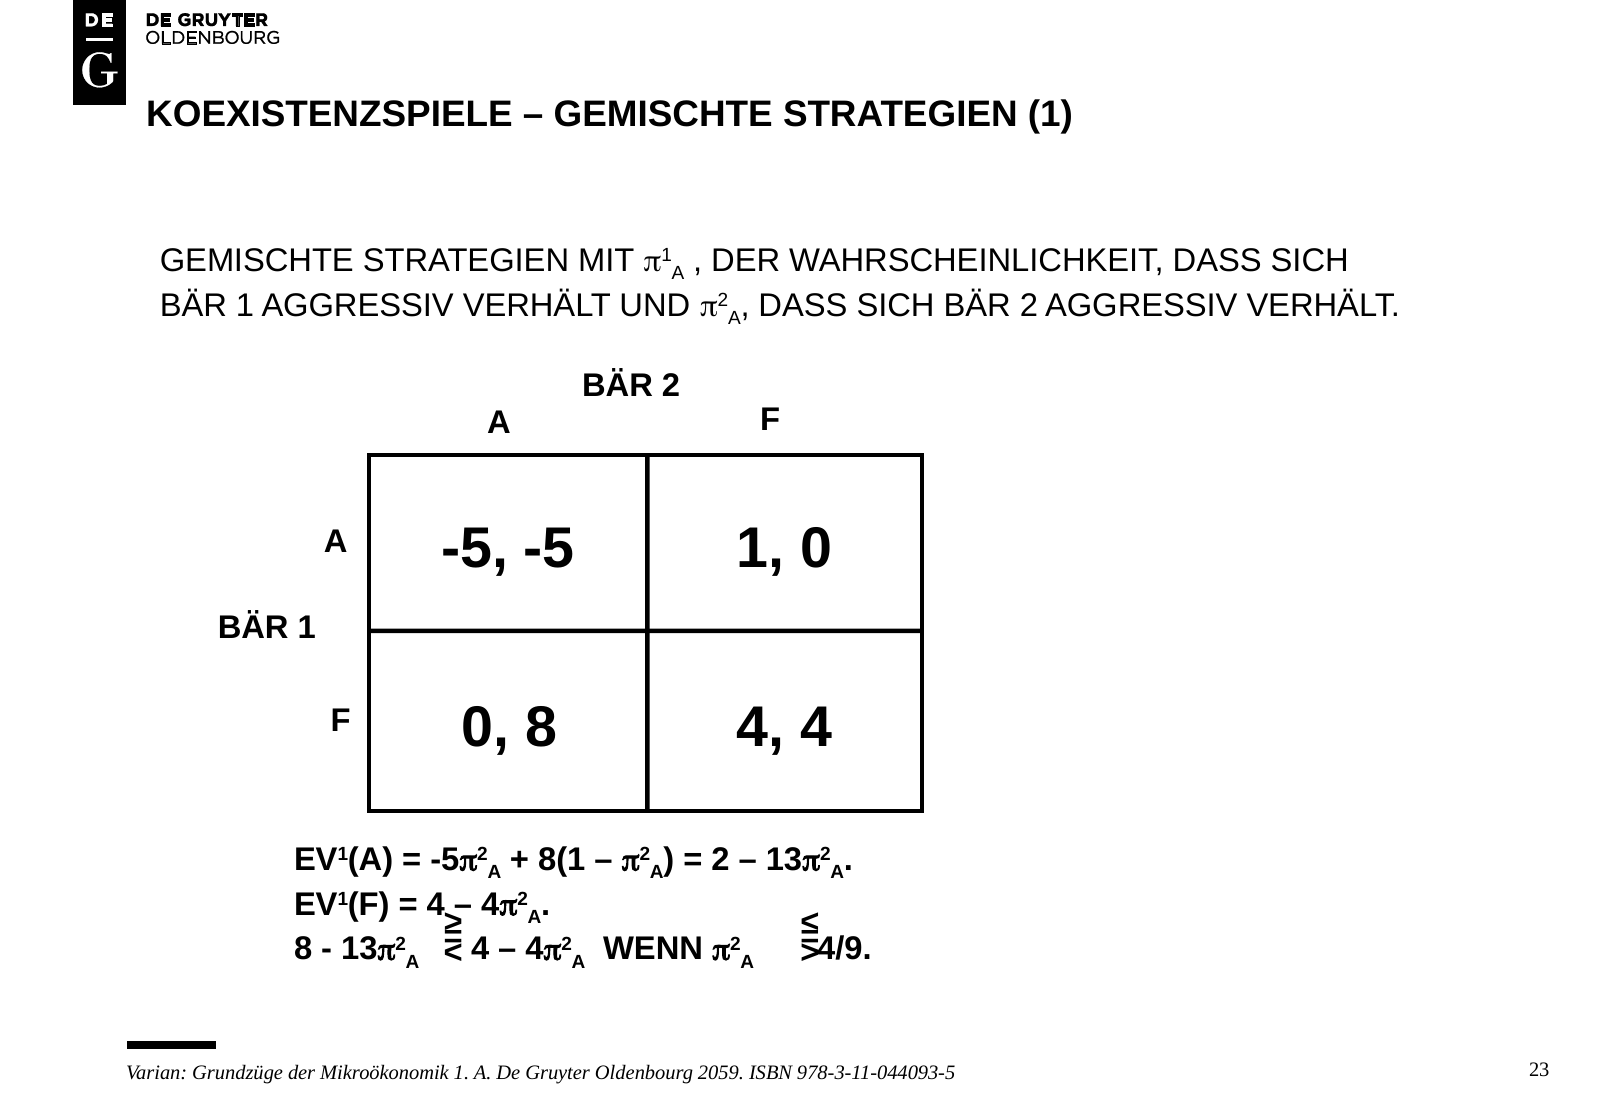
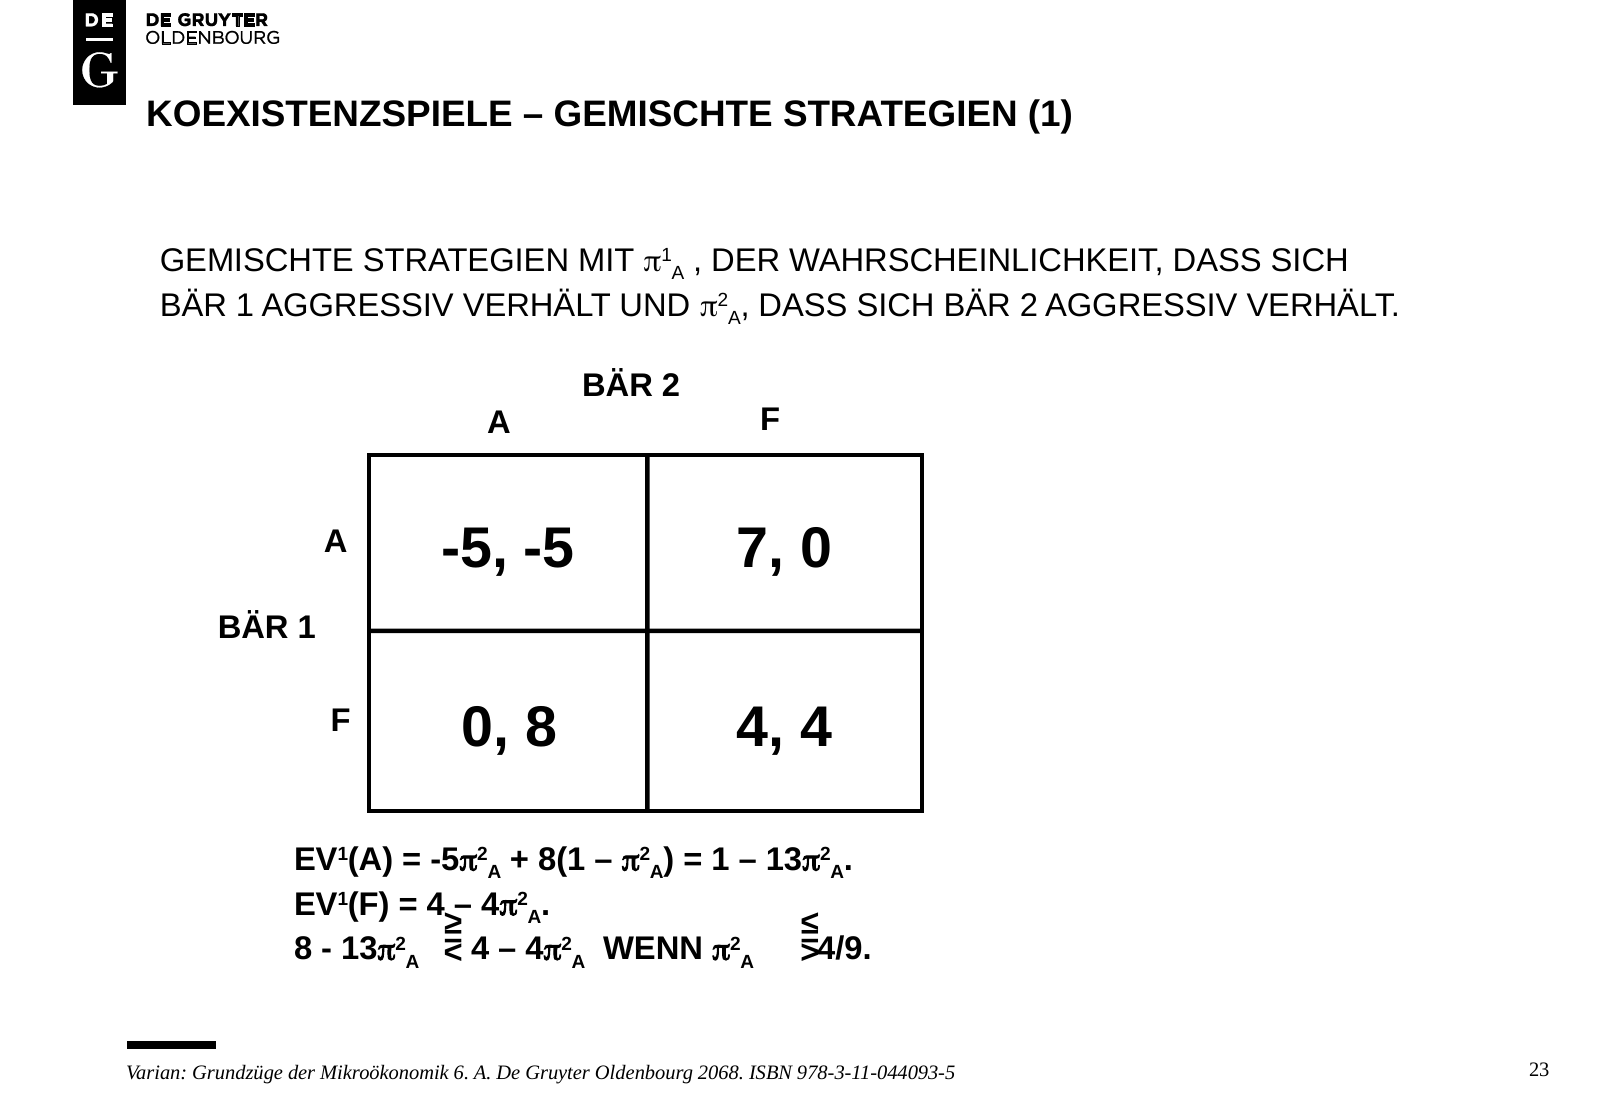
-5 1: 1 -> 7
2 at (720, 860): 2 -> 1
Mikroökonomik 1: 1 -> 6
2059: 2059 -> 2068
